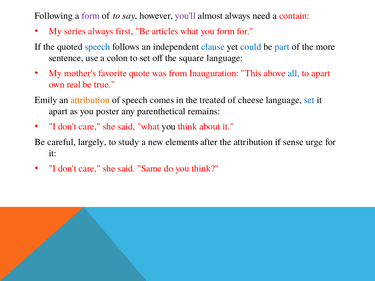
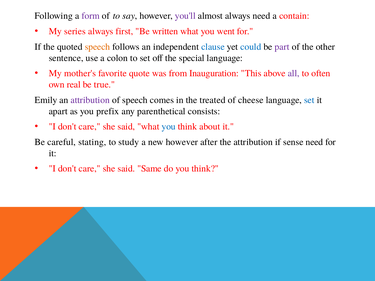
articles: articles -> written
you form: form -> went
speech at (97, 47) colour: blue -> orange
part colour: blue -> purple
more: more -> other
square: square -> special
all colour: blue -> purple
to apart: apart -> often
attribution at (90, 100) colour: orange -> purple
poster: poster -> prefix
remains: remains -> consists
you at (169, 127) colour: black -> blue
largely: largely -> stating
new elements: elements -> however
sense urge: urge -> need
